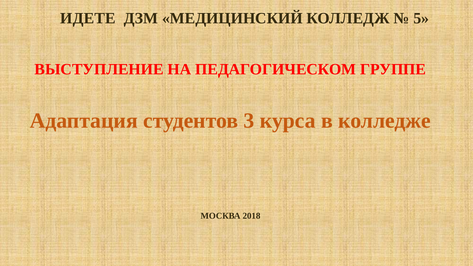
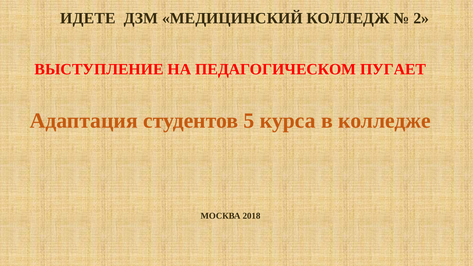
5: 5 -> 2
ГРУППЕ: ГРУППЕ -> ПУГАЕТ
3: 3 -> 5
